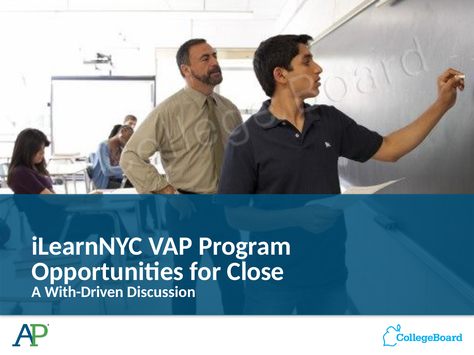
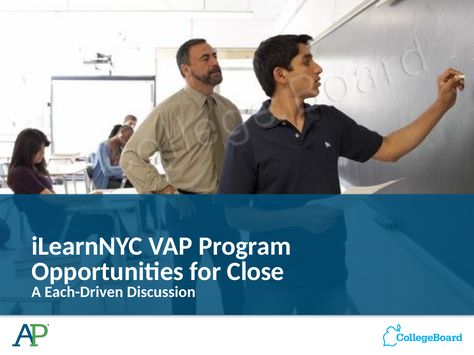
With-Driven: With-Driven -> Each-Driven
